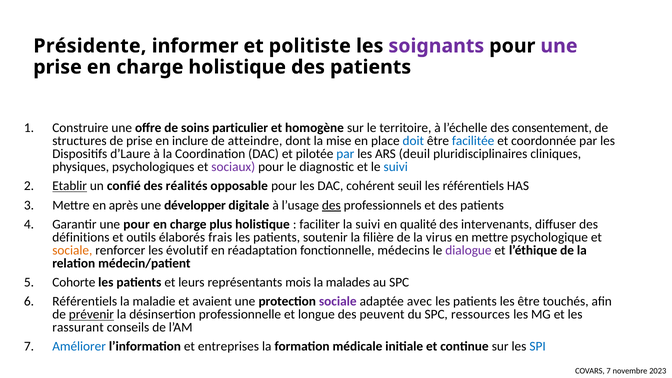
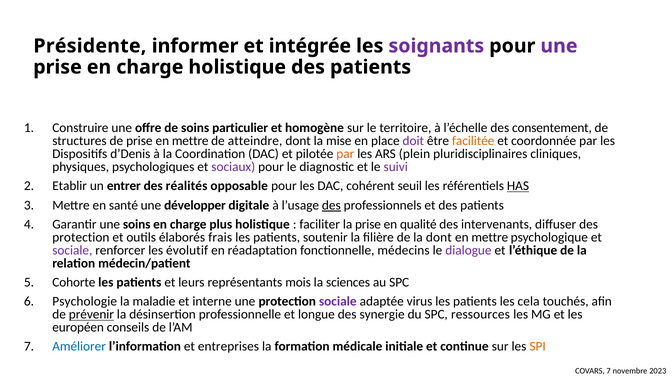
politiste: politiste -> intégrée
prise en inclure: inclure -> mettre
doit colour: blue -> purple
facilitée colour: blue -> orange
d’Laure: d’Laure -> d’Denis
par at (345, 154) colour: blue -> orange
deuil: deuil -> plein
suivi at (396, 167) colour: blue -> purple
Etablir underline: present -> none
confié: confié -> entrer
HAS underline: none -> present
après: après -> santé
une pour: pour -> soins
la suivi: suivi -> prise
définitions at (81, 237): définitions -> protection
la virus: virus -> dont
sociale at (72, 250) colour: orange -> purple
malades: malades -> sciences
Référentiels at (85, 302): Référentiels -> Psychologie
avaient: avaient -> interne
avec: avec -> virus
les être: être -> cela
peuvent: peuvent -> synergie
rassurant: rassurant -> européen
SPI colour: blue -> orange
